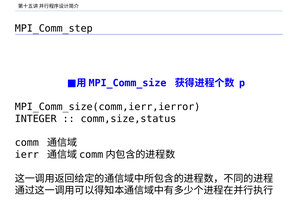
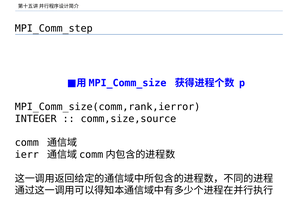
MPI_Comm_size(comm,ierr,ierror: MPI_Comm_size(comm,ierr,ierror -> MPI_Comm_size(comm,rank,ierror
comm,size,status: comm,size,status -> comm,size,source
